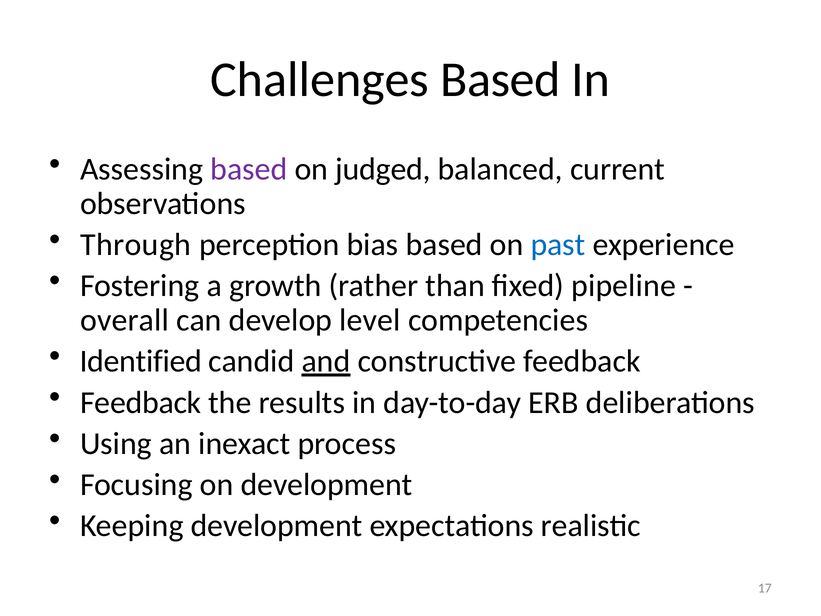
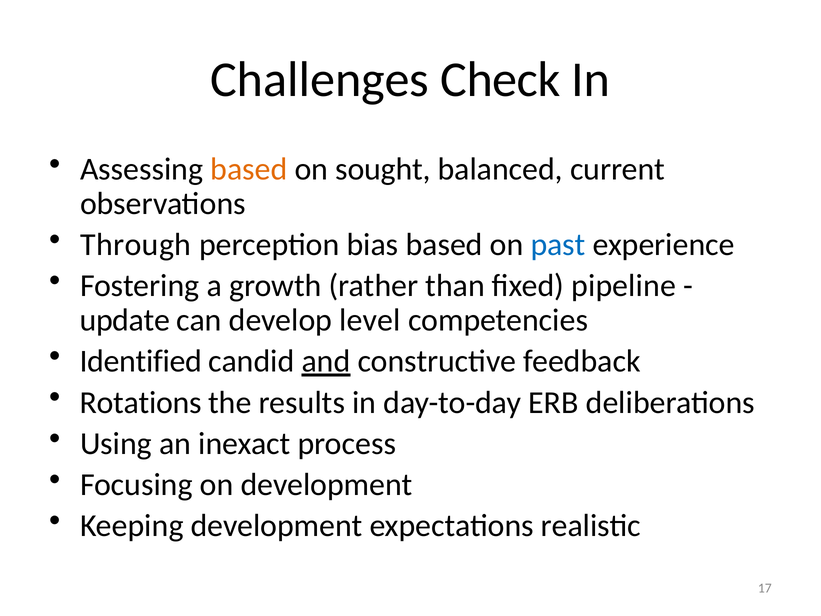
Challenges Based: Based -> Check
based at (249, 169) colour: purple -> orange
judged: judged -> sought
overall: overall -> update
Feedback at (141, 402): Feedback -> Rotations
